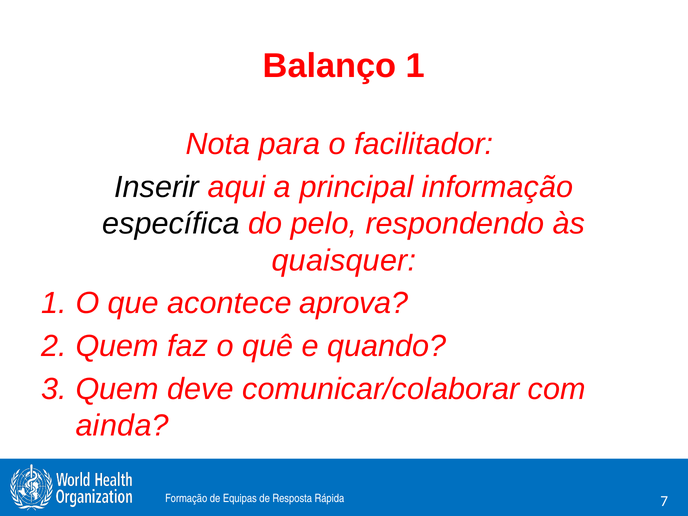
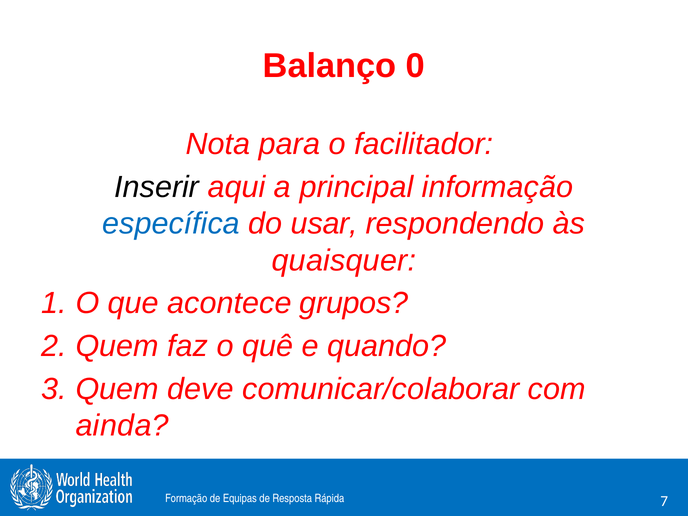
Balanço 1: 1 -> 0
específica colour: black -> blue
pelo: pelo -> usar
aprova: aprova -> grupos
